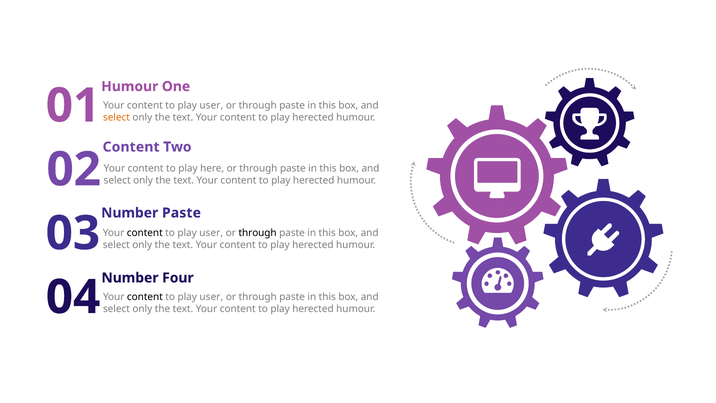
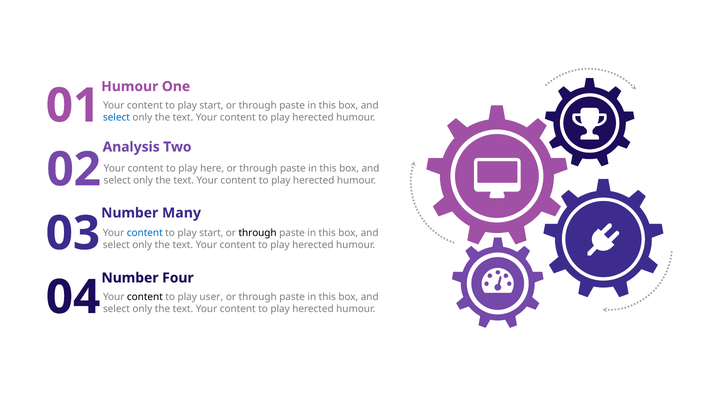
user at (211, 105): user -> start
select at (116, 117) colour: orange -> blue
Content at (131, 147): Content -> Analysis
Number Paste: Paste -> Many
content at (145, 233) colour: black -> blue
user at (211, 233): user -> start
